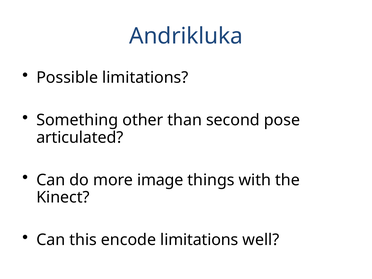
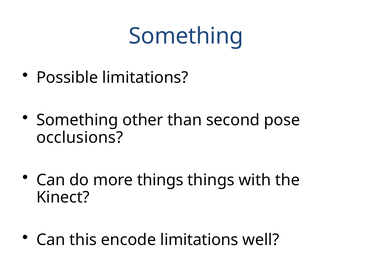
Andrikluka at (186, 36): Andrikluka -> Something
articulated: articulated -> occlusions
more image: image -> things
